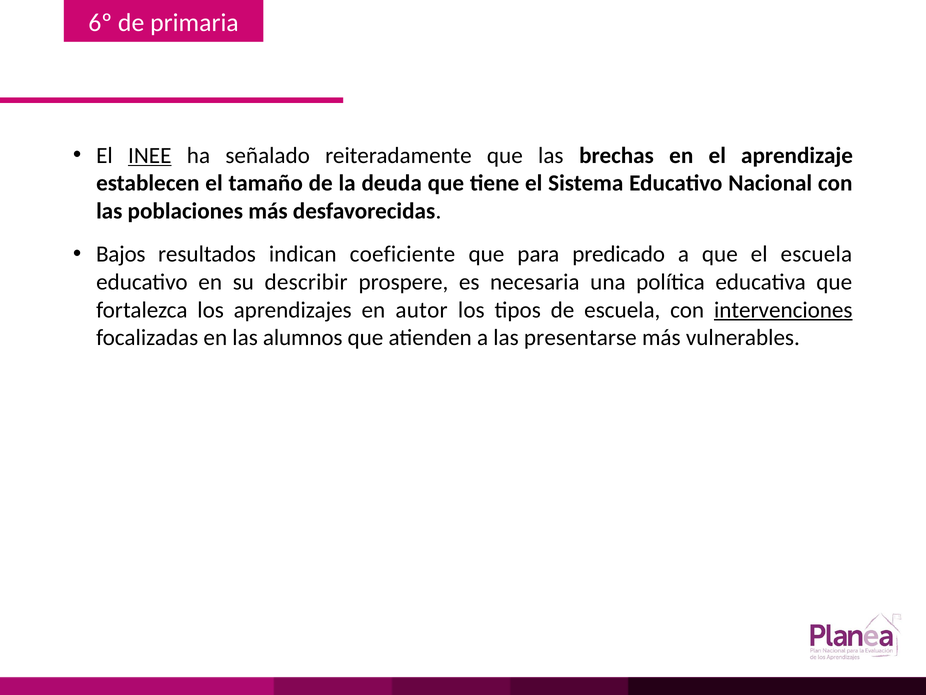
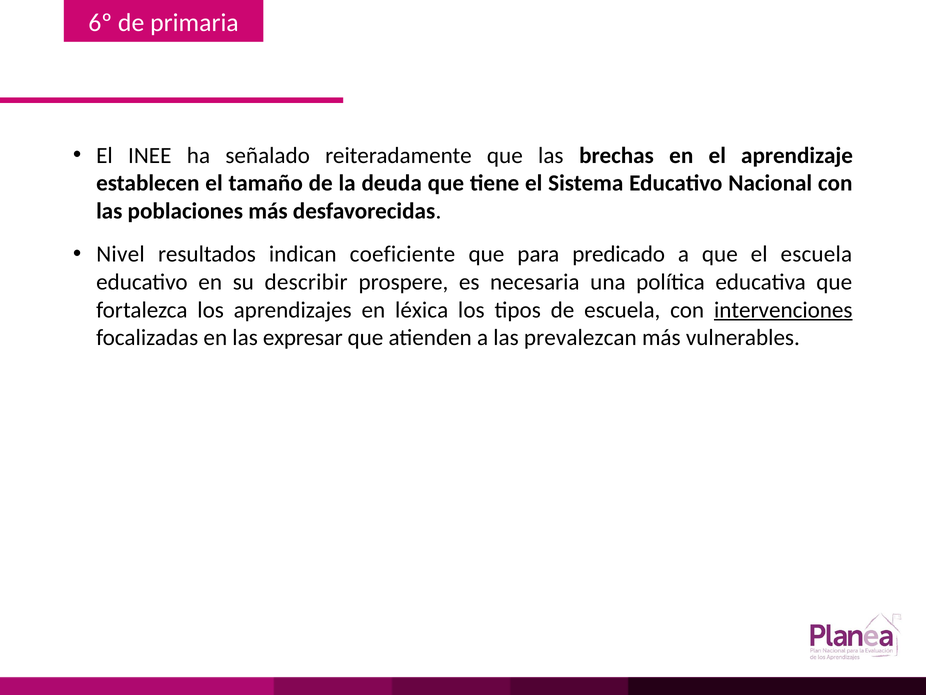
INEE underline: present -> none
Bajos: Bajos -> Nivel
autor: autor -> léxica
alumnos: alumnos -> expresar
presentarse: presentarse -> prevalezcan
